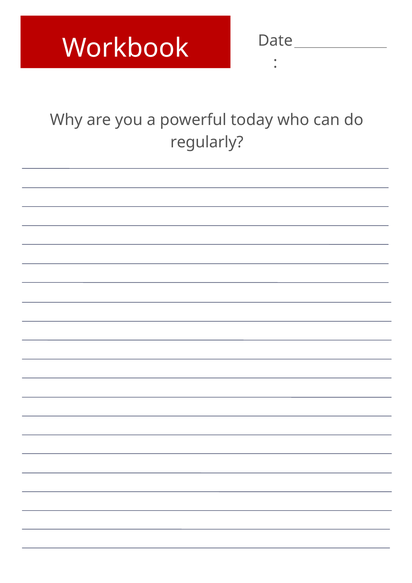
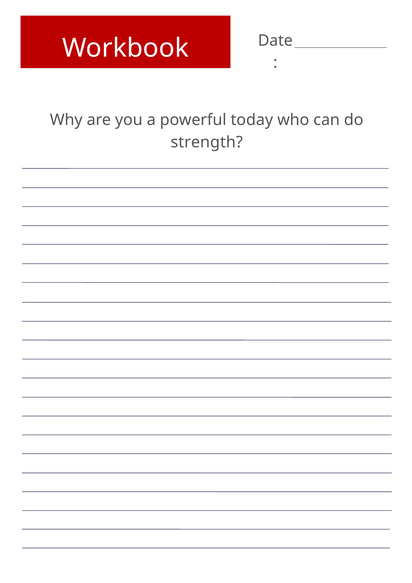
regularly: regularly -> strength
